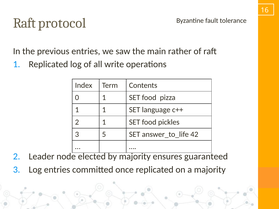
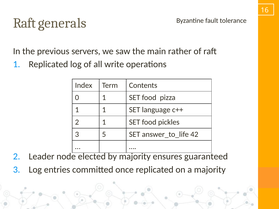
protocol: protocol -> generals
previous entries: entries -> servers
